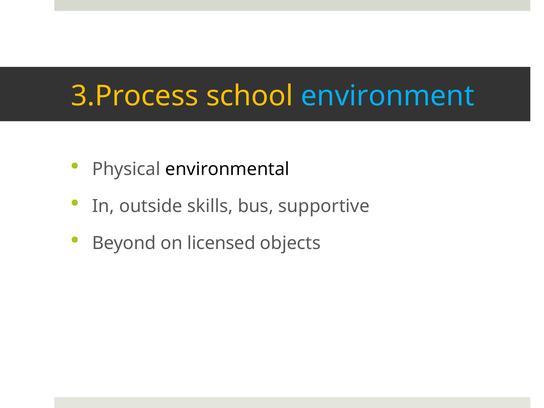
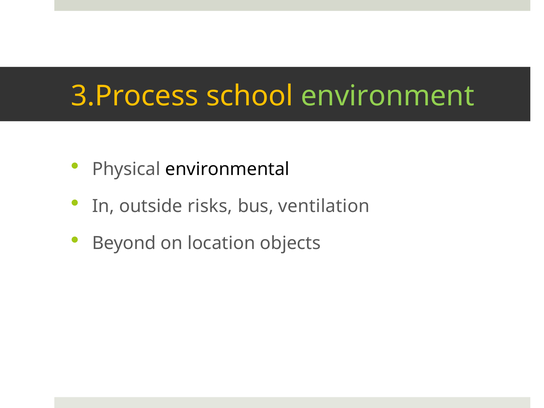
environment colour: light blue -> light green
skills: skills -> risks
supportive: supportive -> ventilation
licensed: licensed -> location
